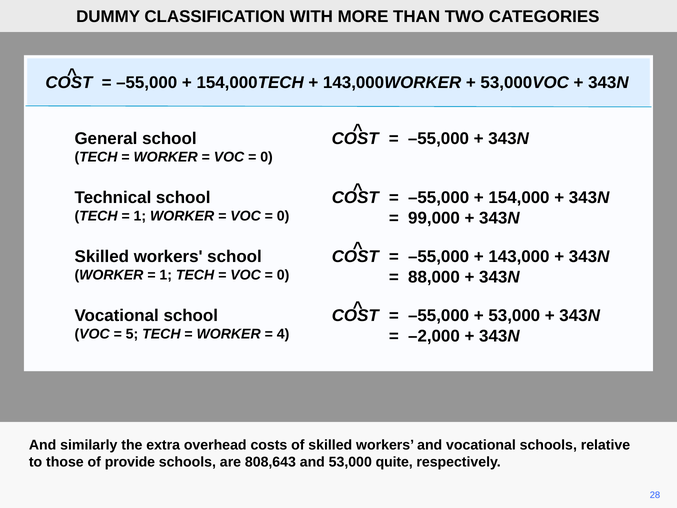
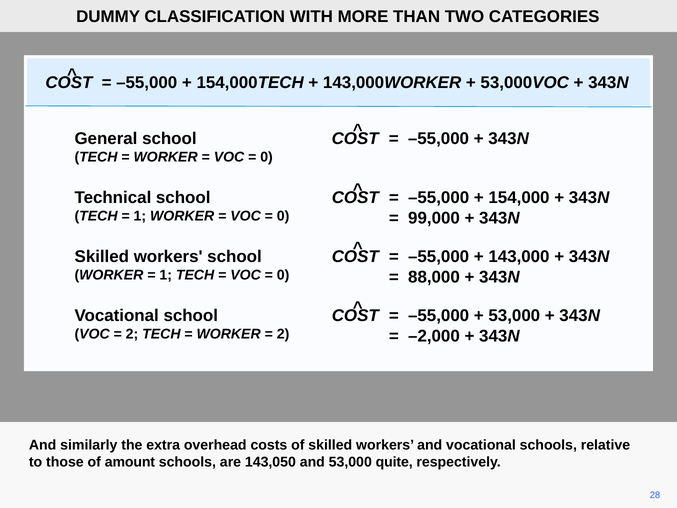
5 at (132, 334): 5 -> 2
4 at (283, 334): 4 -> 2
provide: provide -> amount
808,643: 808,643 -> 143,050
